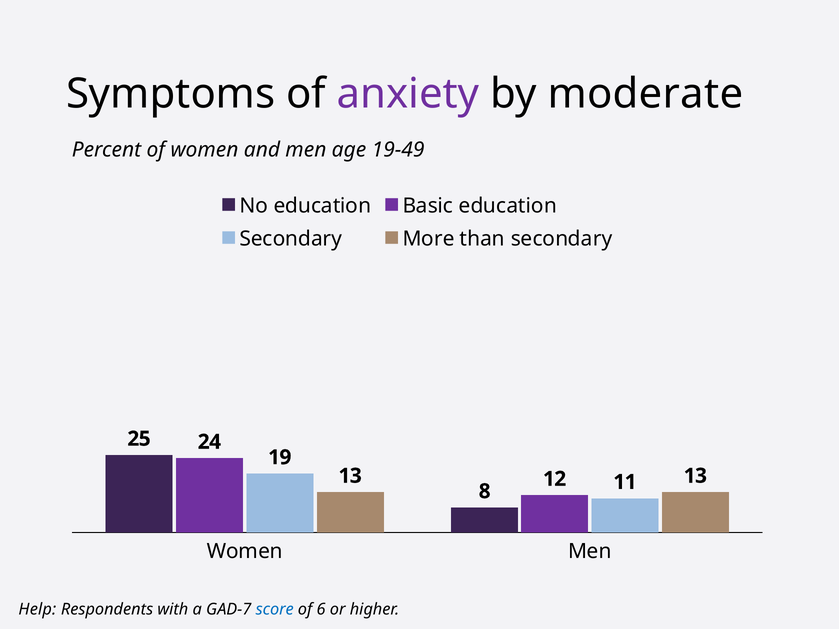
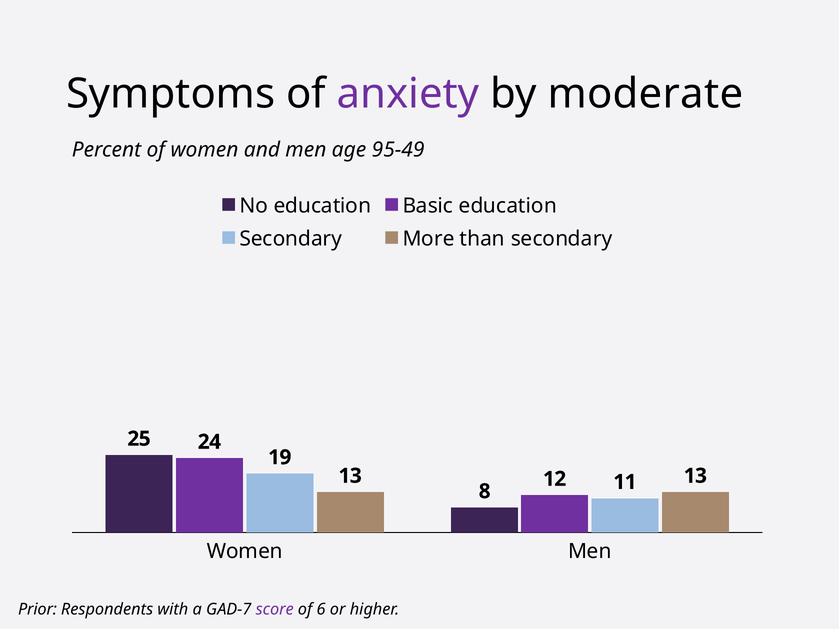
19-49: 19-49 -> 95-49
Help: Help -> Prior
score colour: blue -> purple
